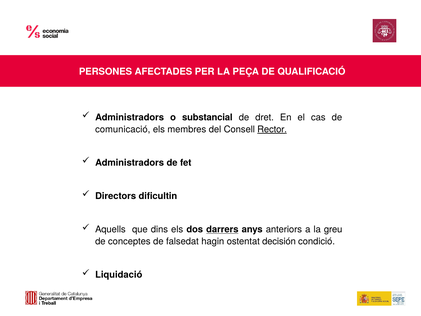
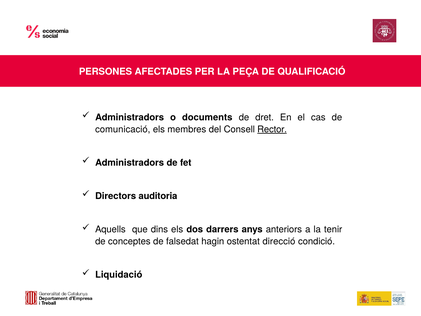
substancial: substancial -> documents
dificultin: dificultin -> auditoria
darrers underline: present -> none
greu: greu -> tenir
decisión: decisión -> direcció
